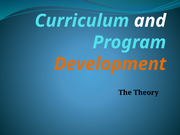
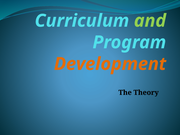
and colour: white -> light green
